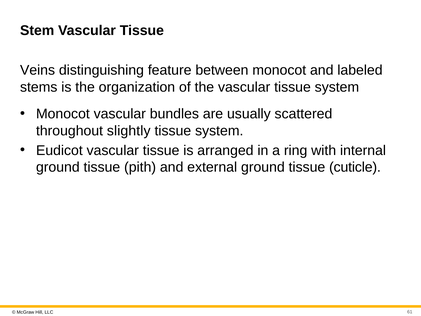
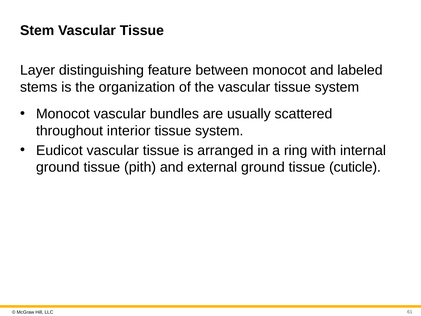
Veins: Veins -> Layer
slightly: slightly -> interior
